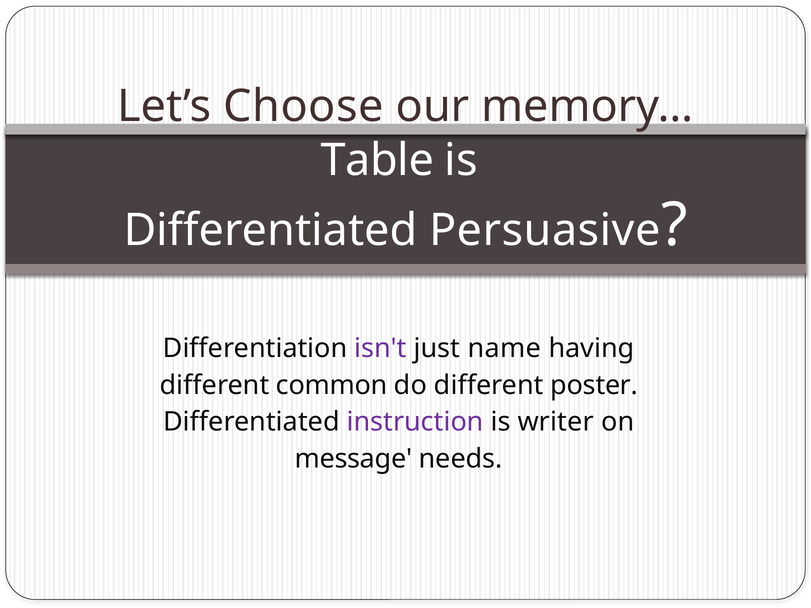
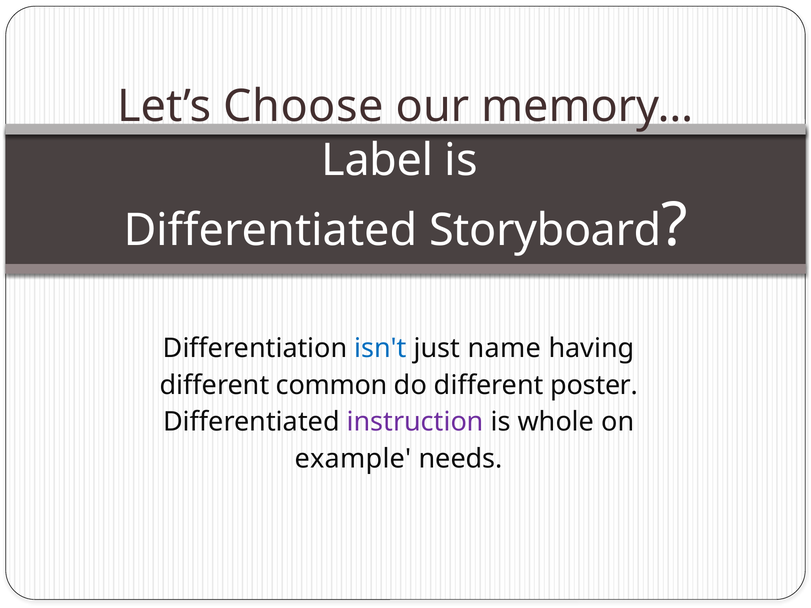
Table: Table -> Label
Persuasive: Persuasive -> Storyboard
isn't colour: purple -> blue
writer: writer -> whole
message: message -> example
